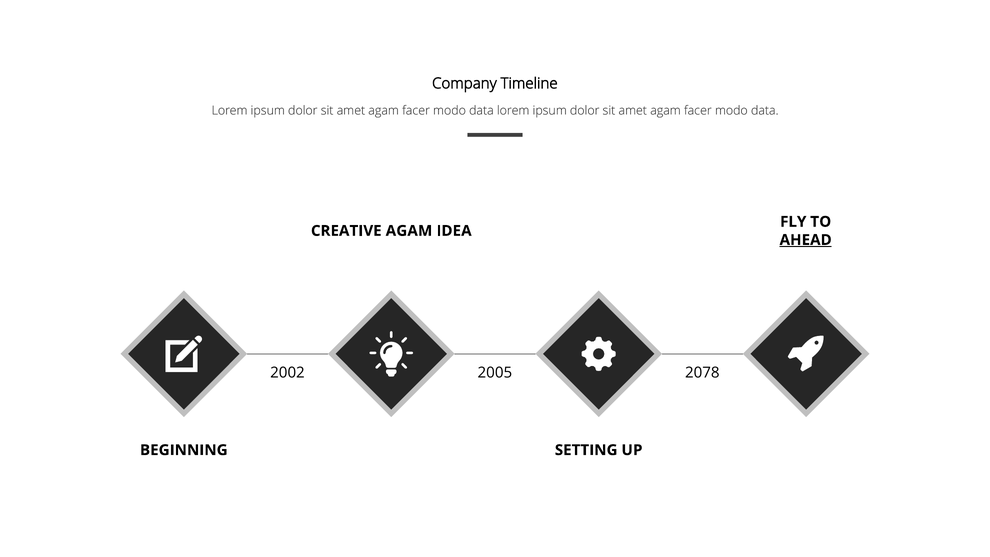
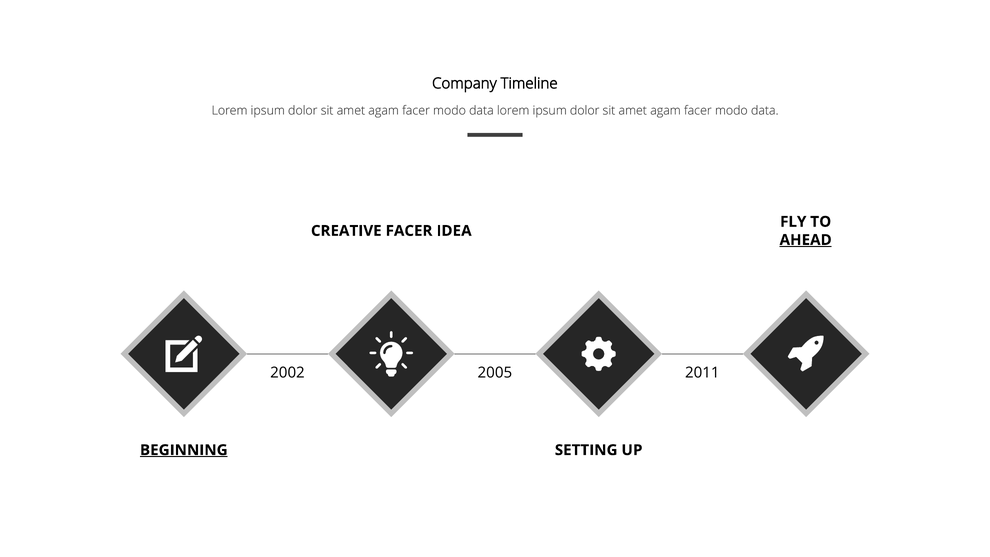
CREATIVE AGAM: AGAM -> FACER
2078: 2078 -> 2011
BEGINNING underline: none -> present
